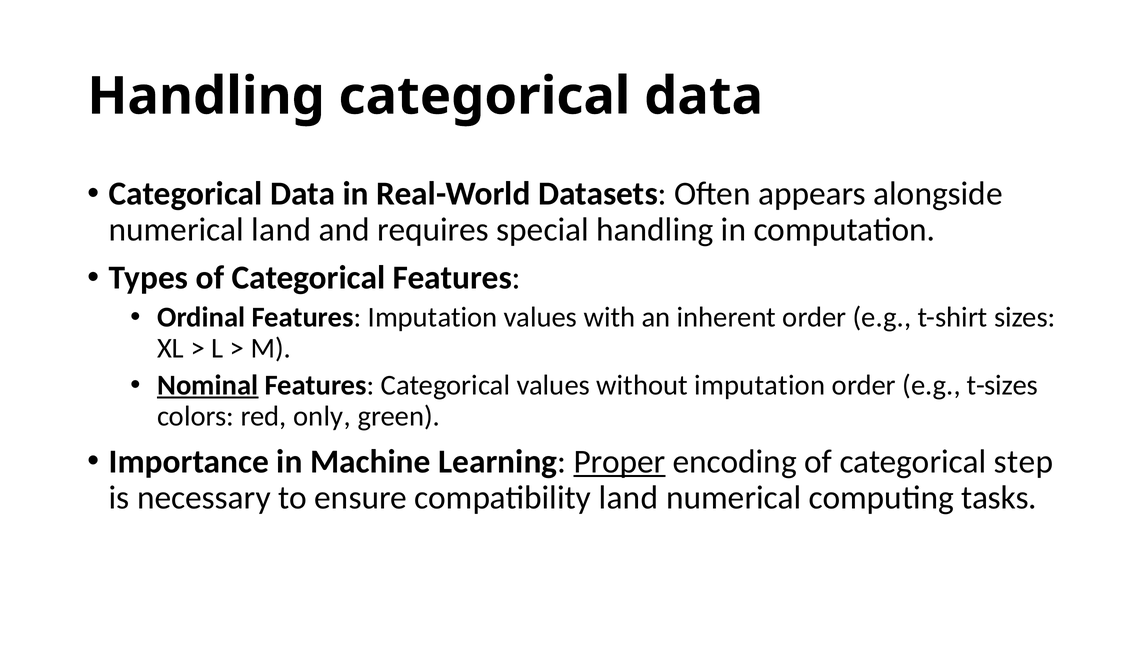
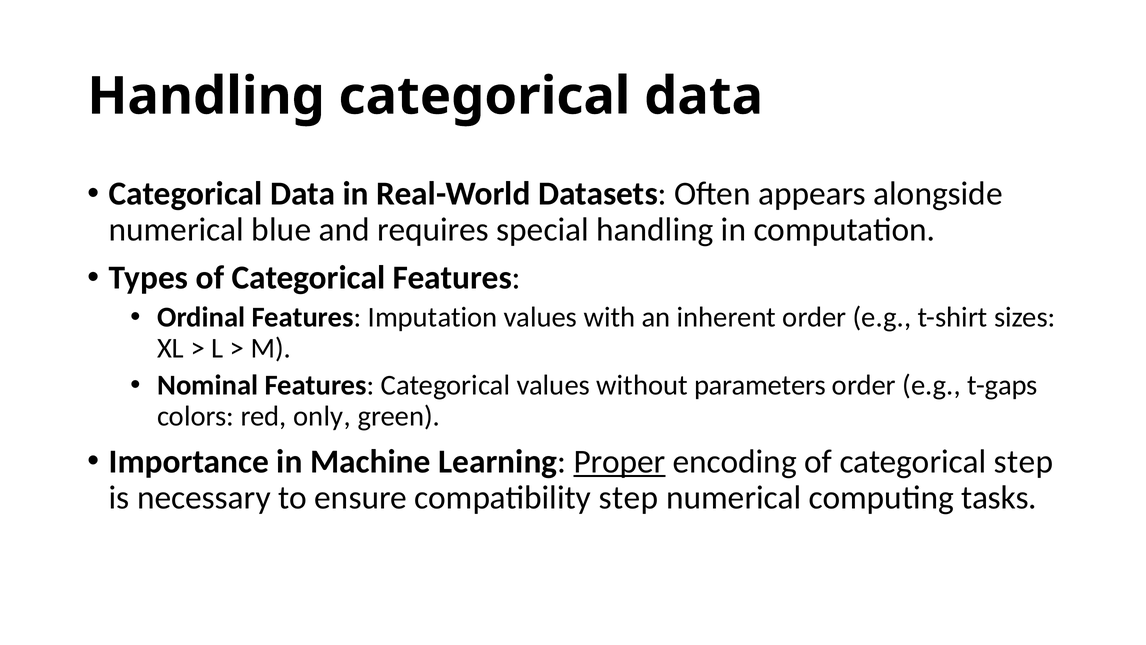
numerical land: land -> blue
Nominal underline: present -> none
without imputation: imputation -> parameters
t-sizes: t-sizes -> t-gaps
compatibility land: land -> step
